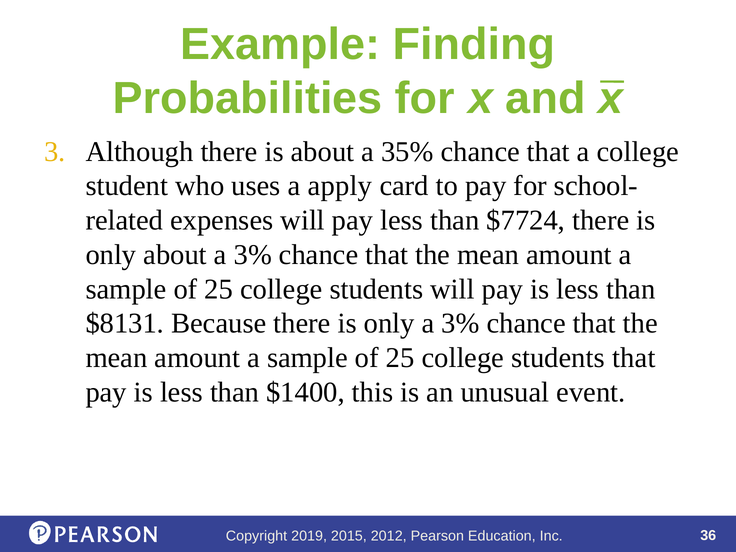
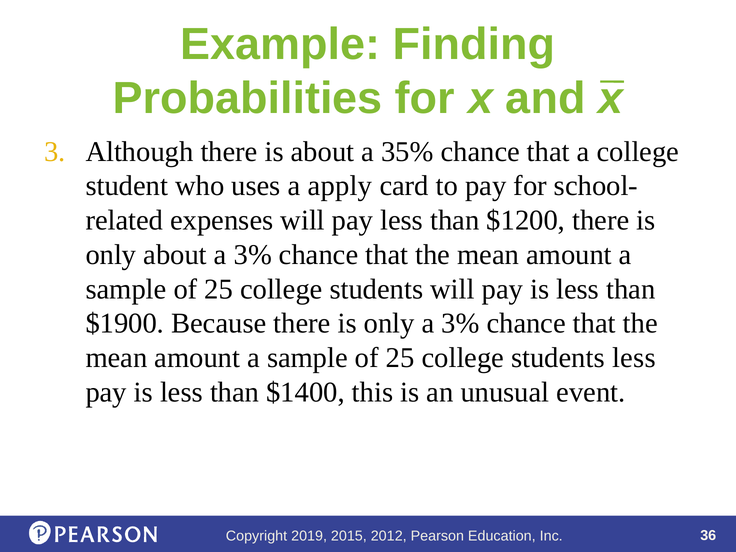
$7724: $7724 -> $1200
$8131: $8131 -> $1900
students that: that -> less
